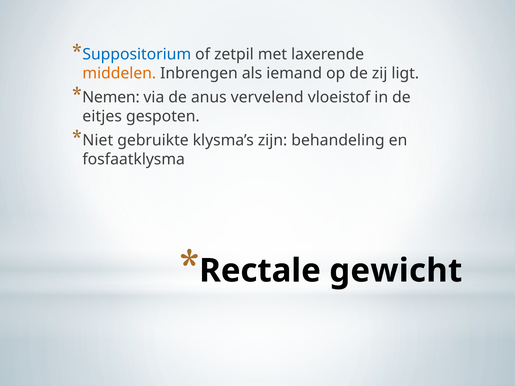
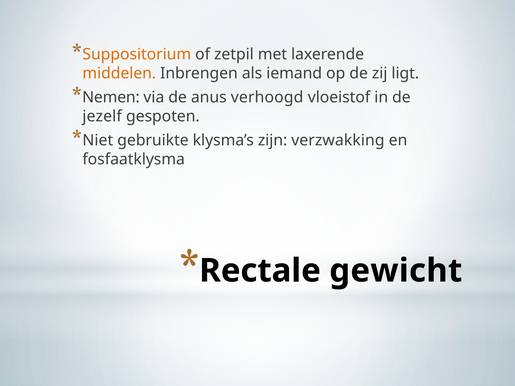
Suppositorium colour: blue -> orange
vervelend: vervelend -> verhoogd
eitjes: eitjes -> jezelf
behandeling: behandeling -> verzwakking
